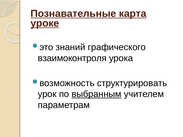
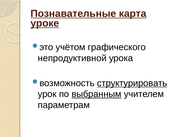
знаний: знаний -> учётом
взаимоконтроля: взаимоконтроля -> непродуктивной
структурировать underline: none -> present
